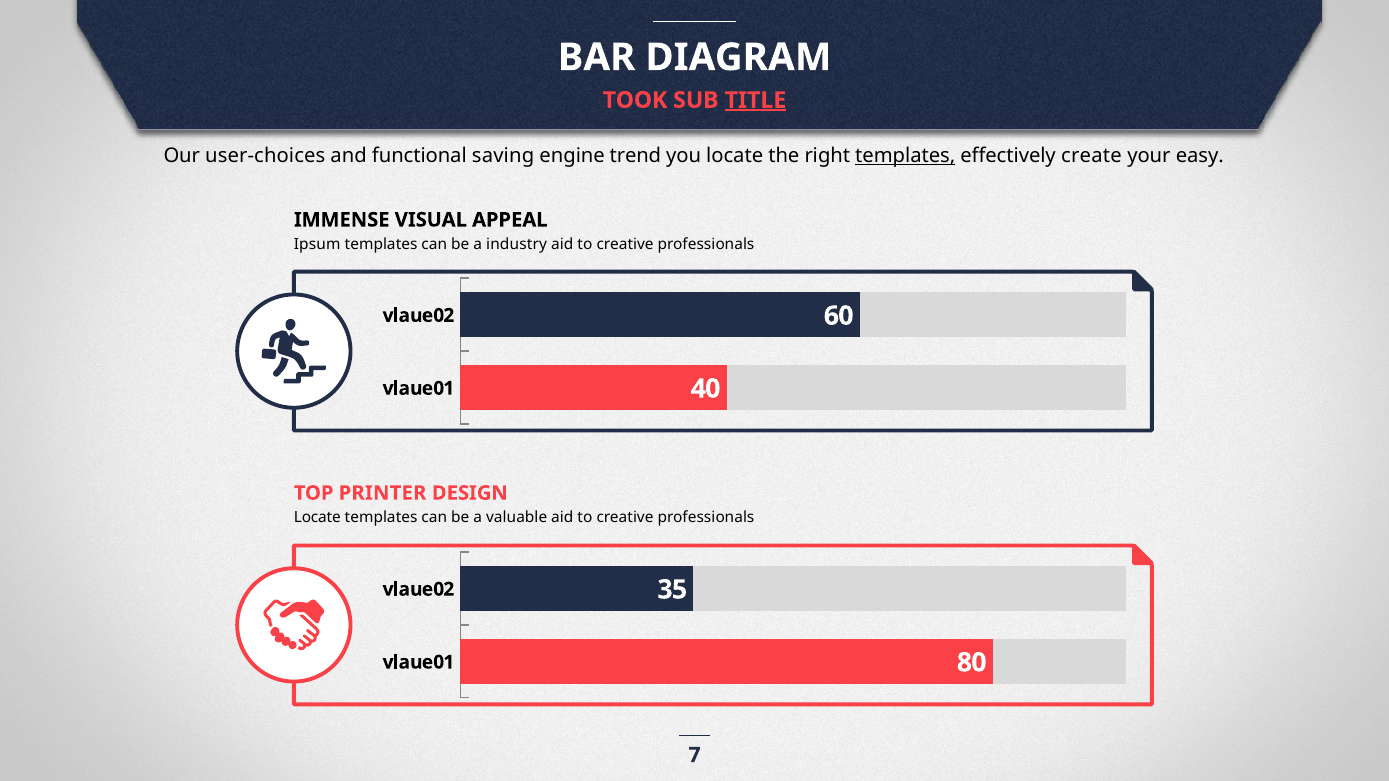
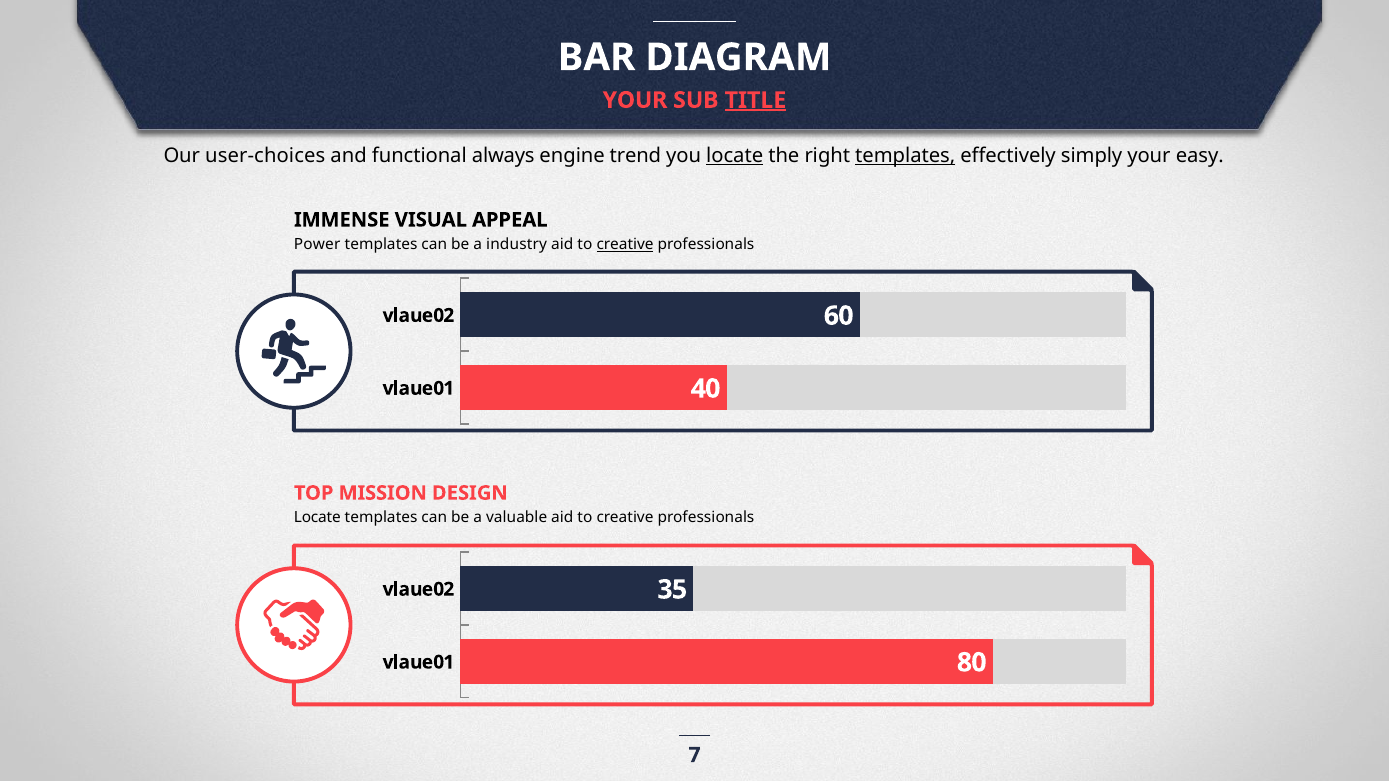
TOOK at (635, 100): TOOK -> YOUR
saving: saving -> always
locate at (735, 156) underline: none -> present
create: create -> simply
Ipsum: Ipsum -> Power
creative at (625, 245) underline: none -> present
PRINTER: PRINTER -> MISSION
